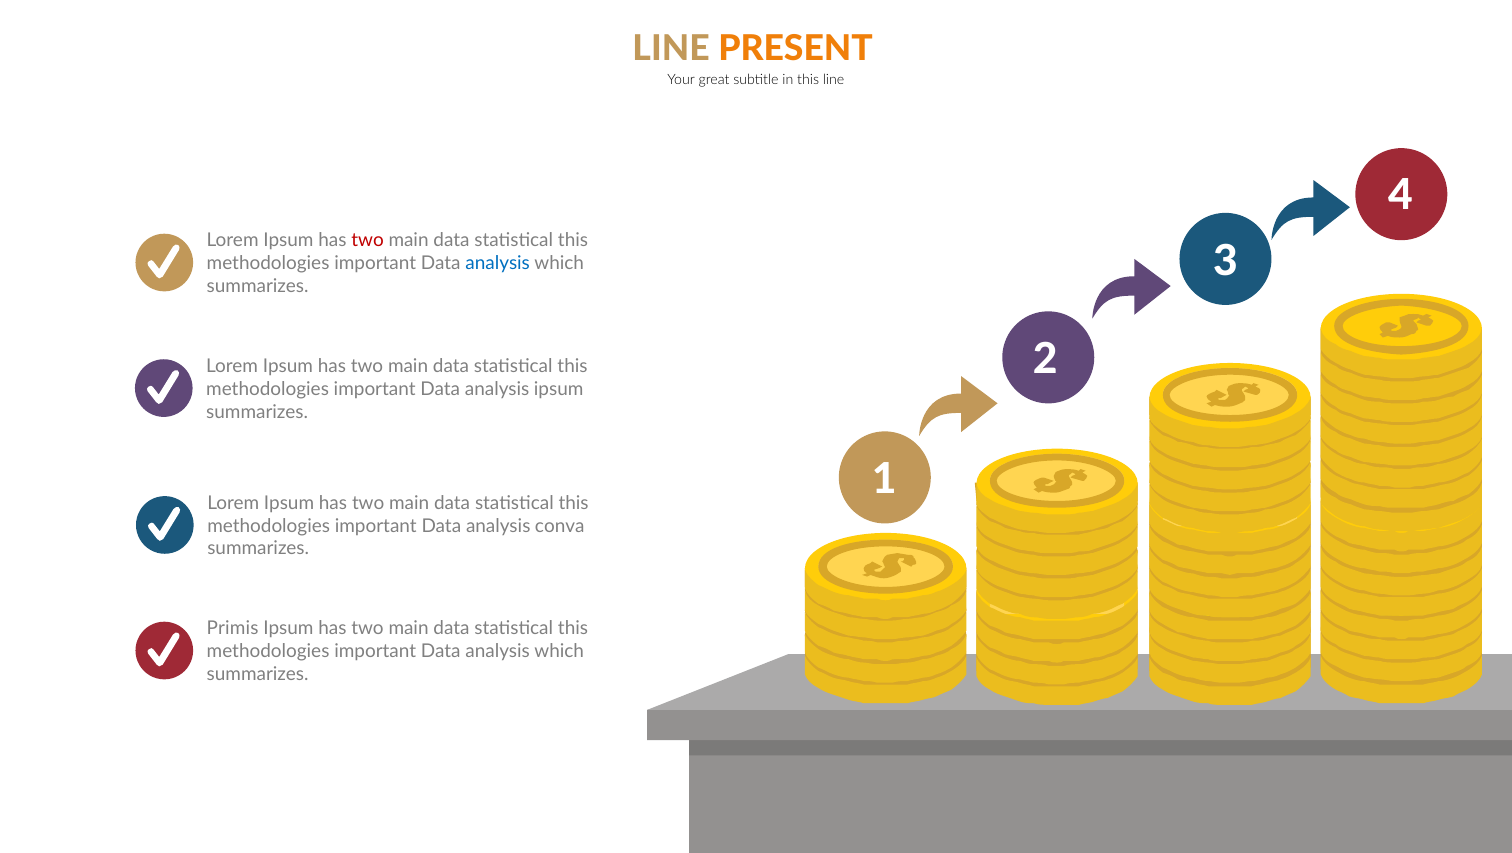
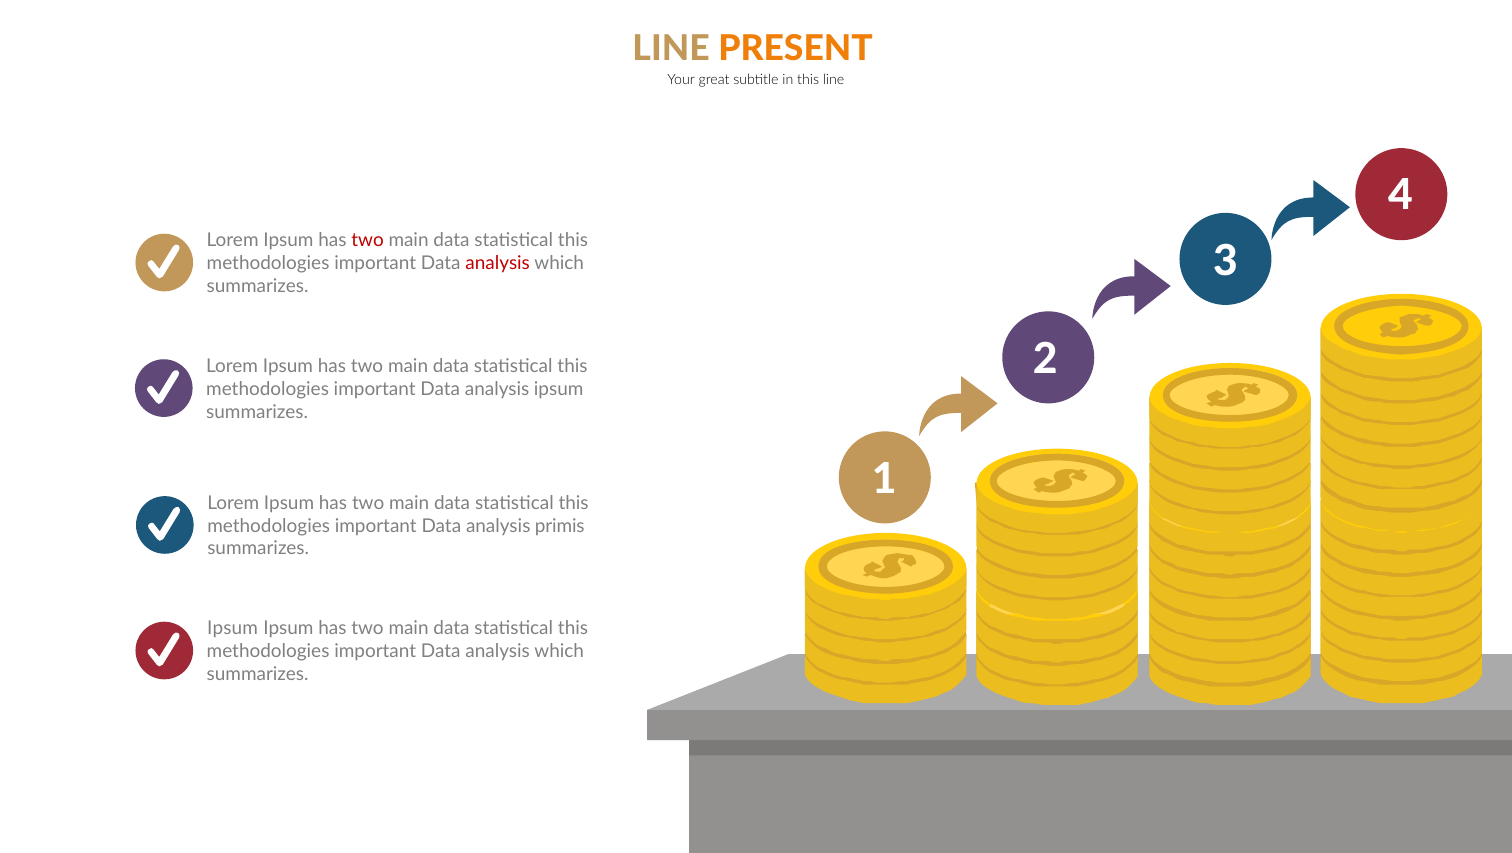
analysis at (498, 263) colour: blue -> red
conva: conva -> primis
Primis at (233, 628): Primis -> Ipsum
